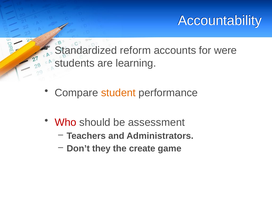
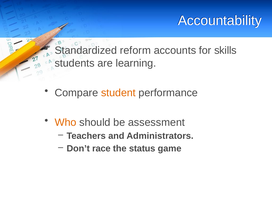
were: were -> skills
Who colour: red -> orange
they: they -> race
create: create -> status
